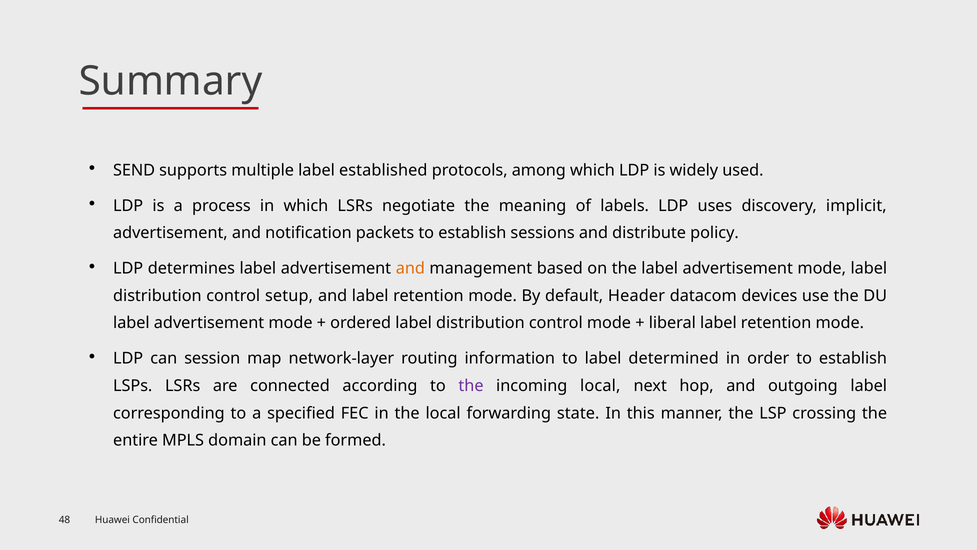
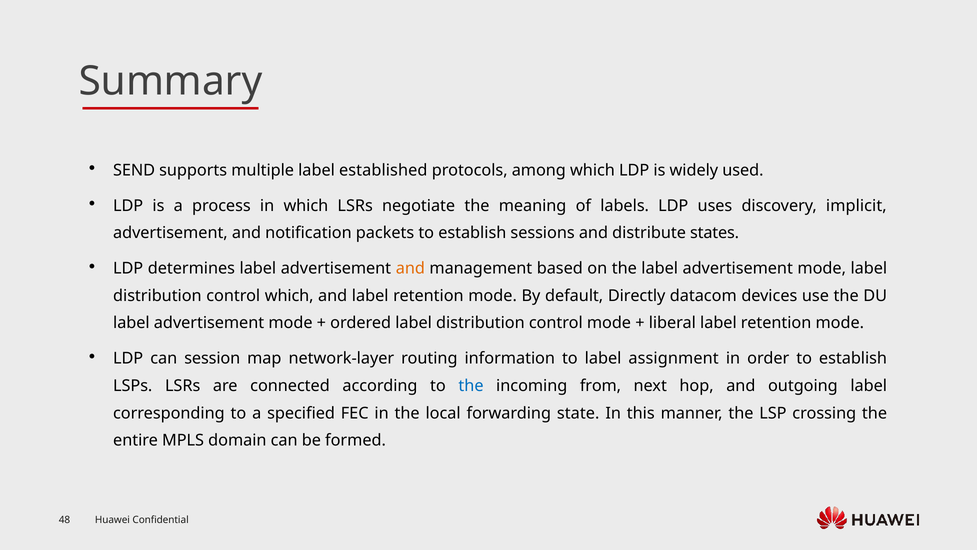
policy: policy -> states
control setup: setup -> which
Header: Header -> Directly
determined: determined -> assignment
the at (471, 385) colour: purple -> blue
incoming local: local -> from
